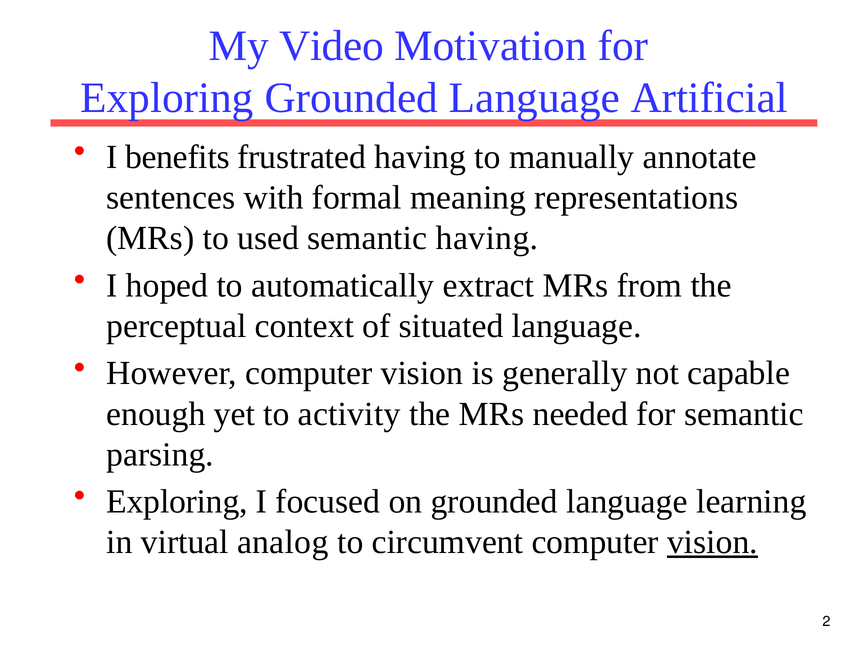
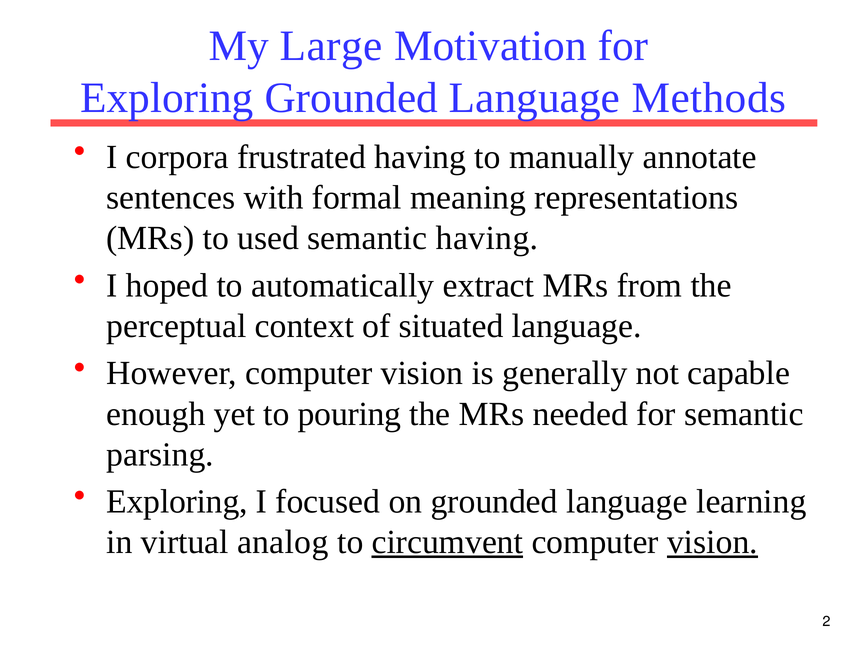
Video: Video -> Large
Artificial: Artificial -> Methods
benefits: benefits -> corpora
activity: activity -> pouring
circumvent underline: none -> present
